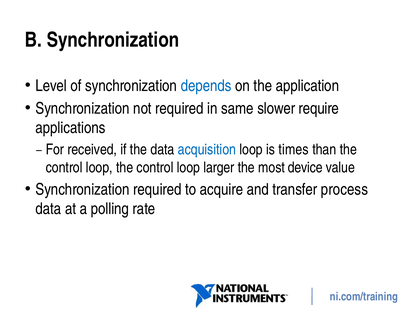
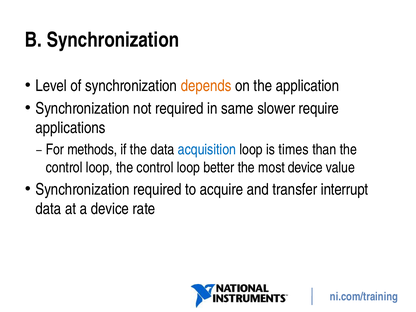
depends colour: blue -> orange
received: received -> methods
larger: larger -> better
process: process -> interrupt
a polling: polling -> device
